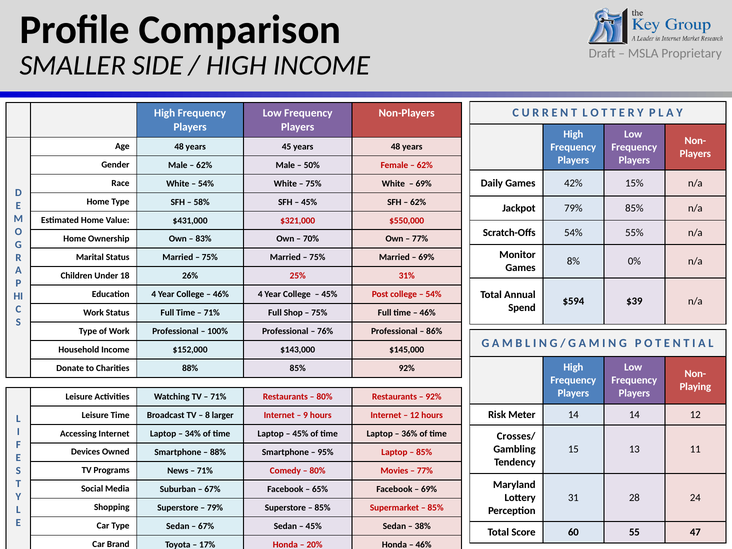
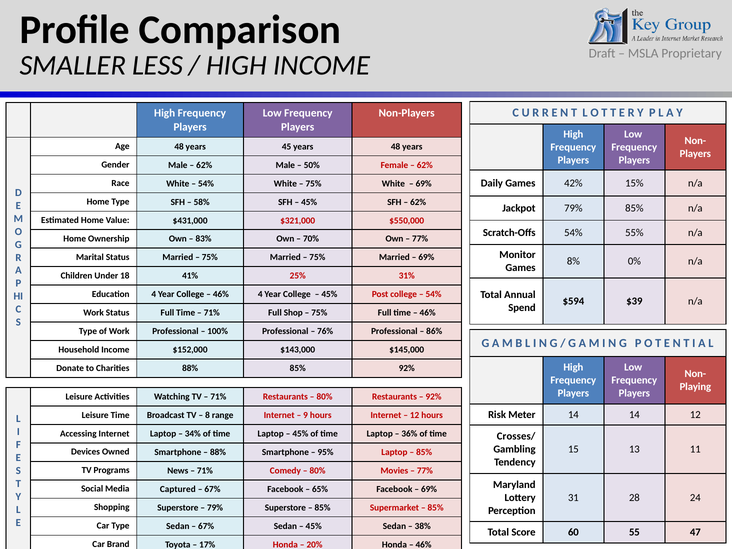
SIDE: SIDE -> LESS
26%: 26% -> 41%
larger: larger -> range
Suburban: Suburban -> Captured
